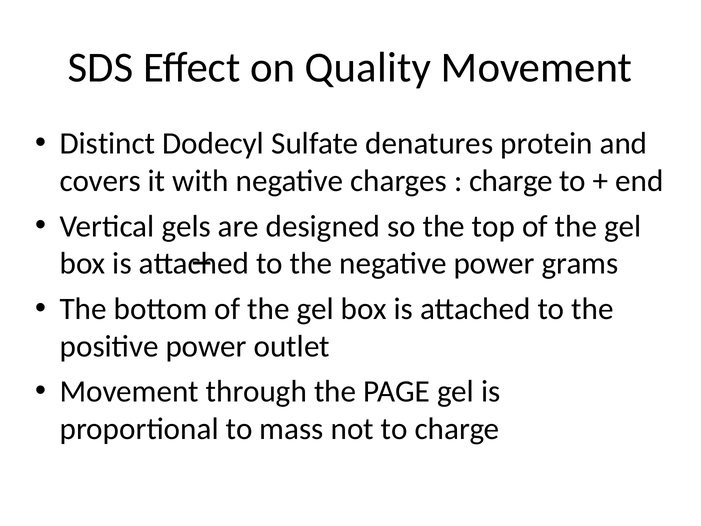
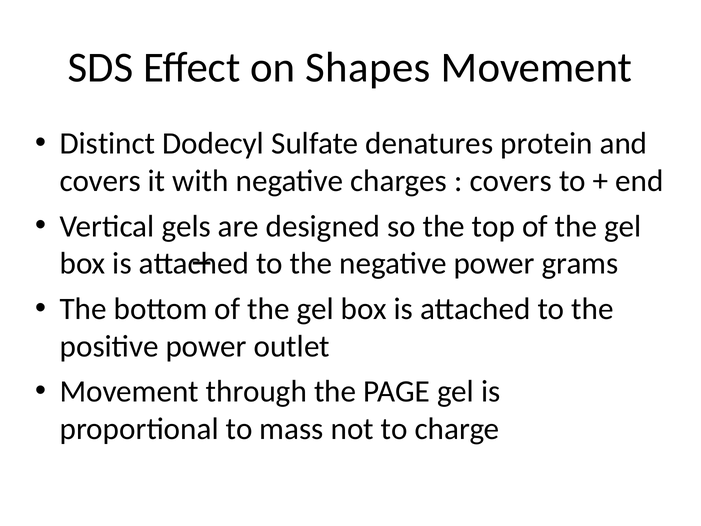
Quality: Quality -> Shapes
charge at (511, 181): charge -> covers
